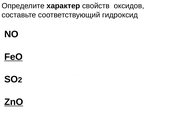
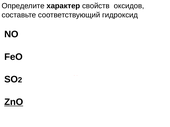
FeO underline: present -> none
